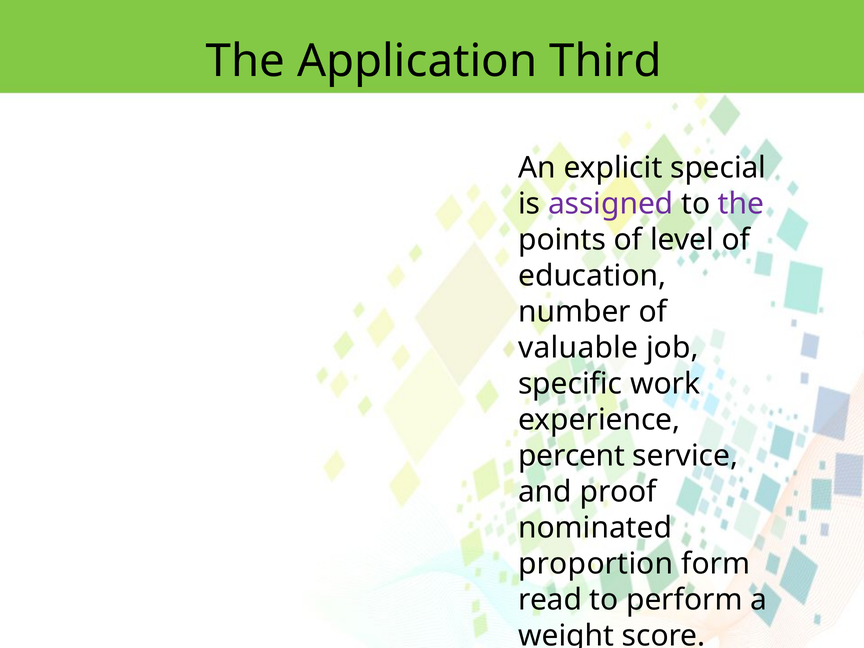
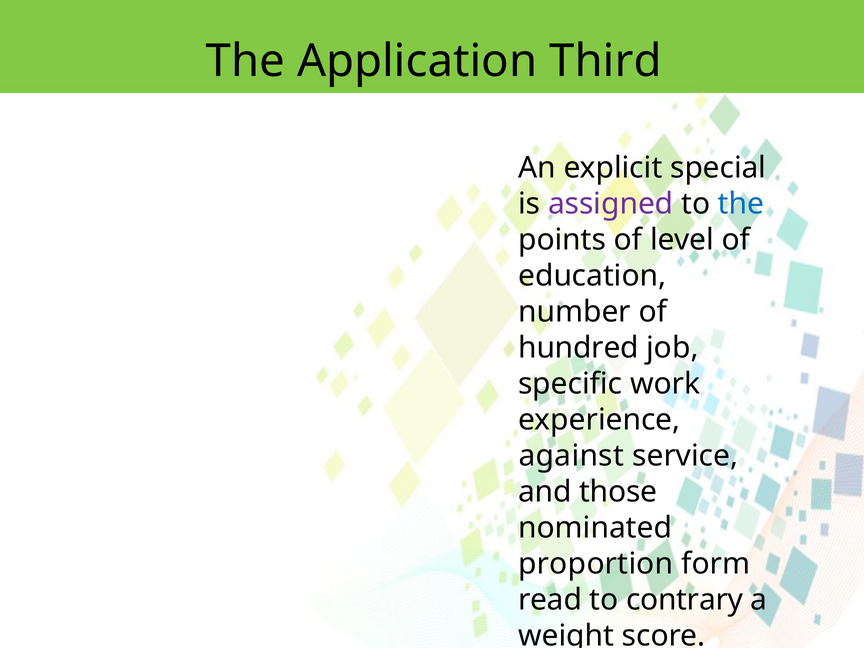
the at (741, 204) colour: purple -> blue
valuable: valuable -> hundred
percent: percent -> against
proof: proof -> those
perform: perform -> contrary
